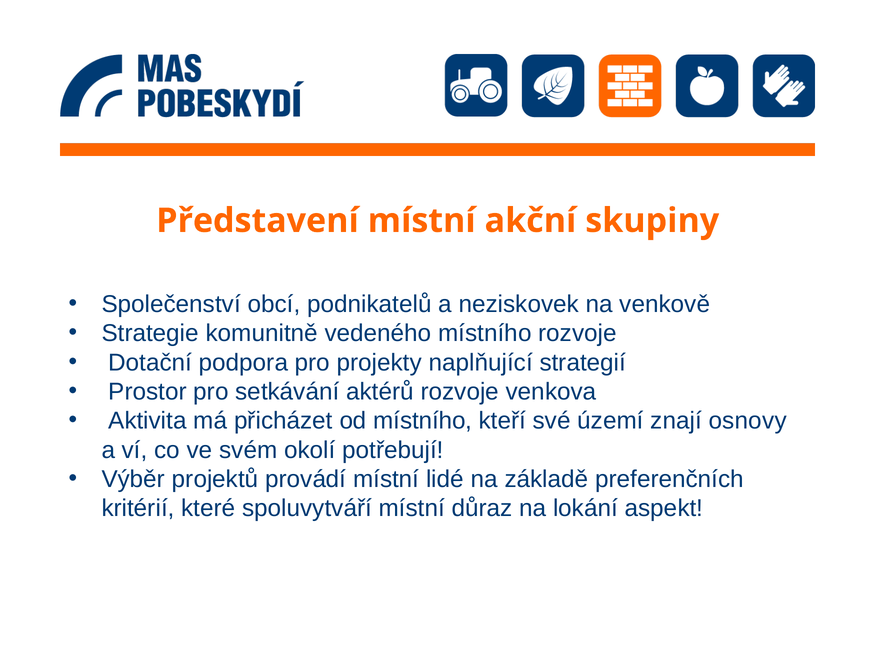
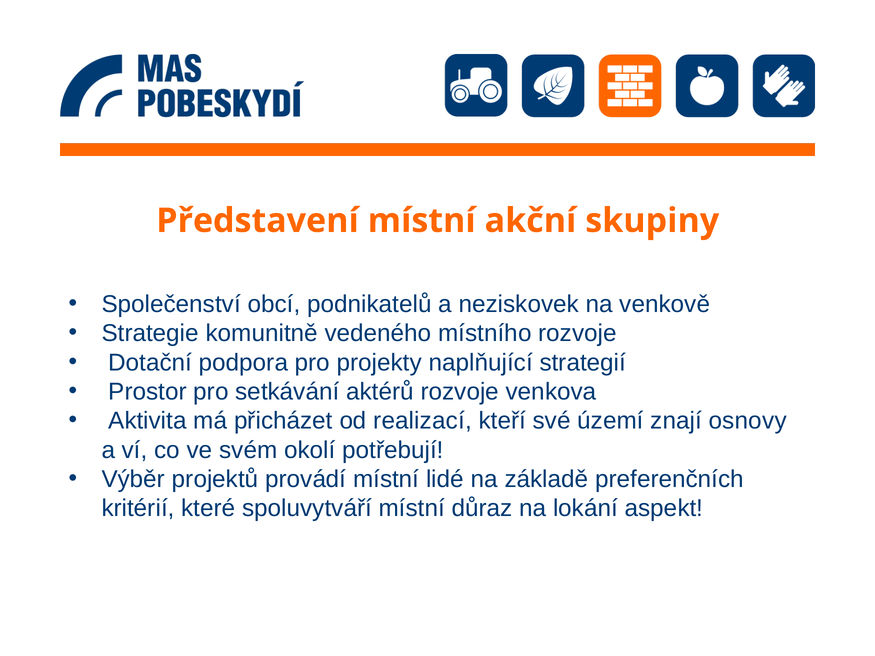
od místního: místního -> realizací
